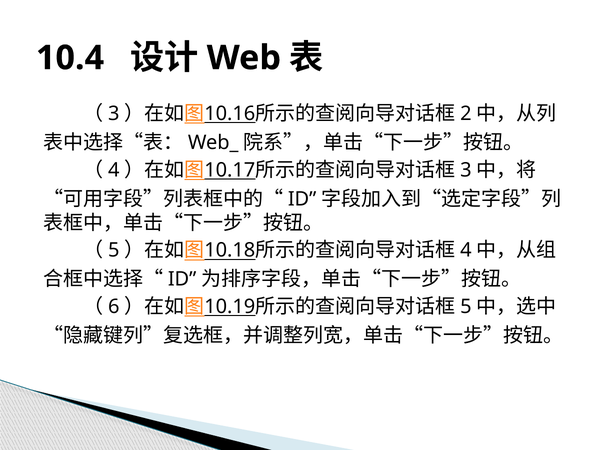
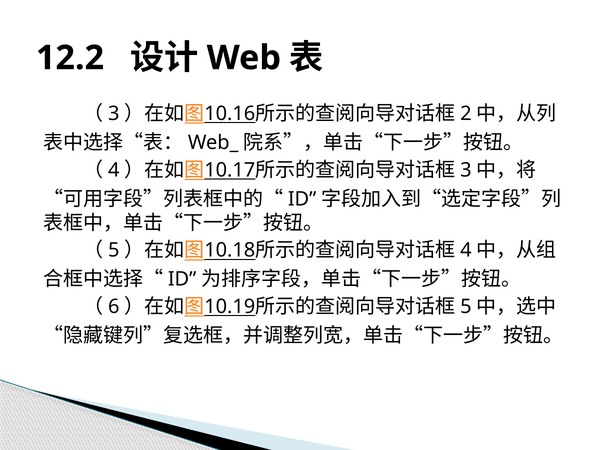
10.4: 10.4 -> 12.2
